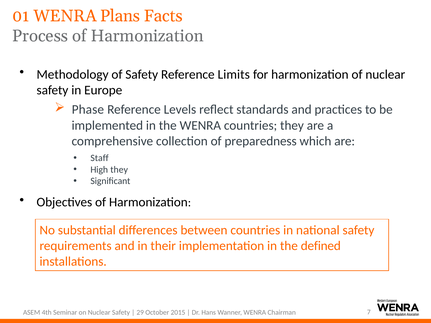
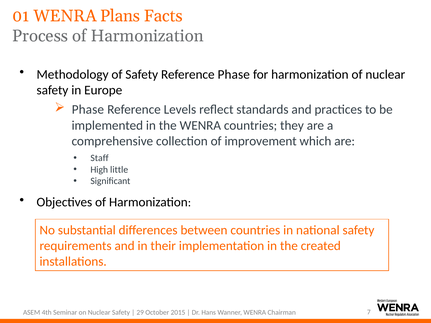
Reference Limits: Limits -> Phase
preparedness: preparedness -> improvement
High they: they -> little
defined: defined -> created
